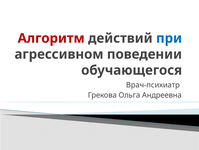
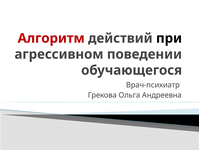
при colour: blue -> black
